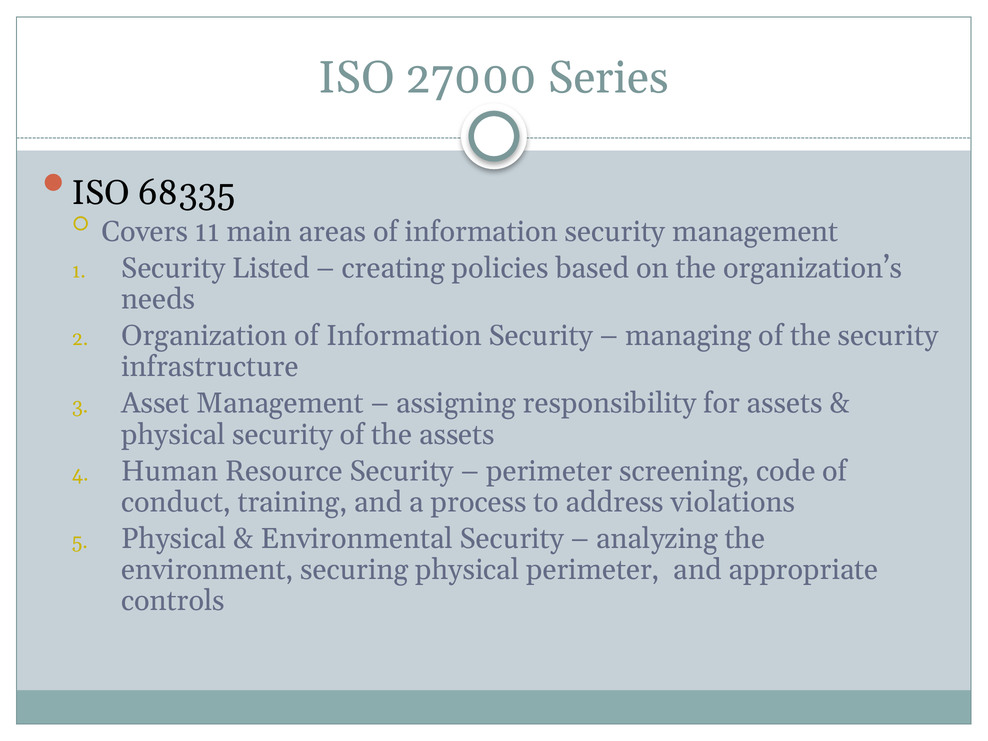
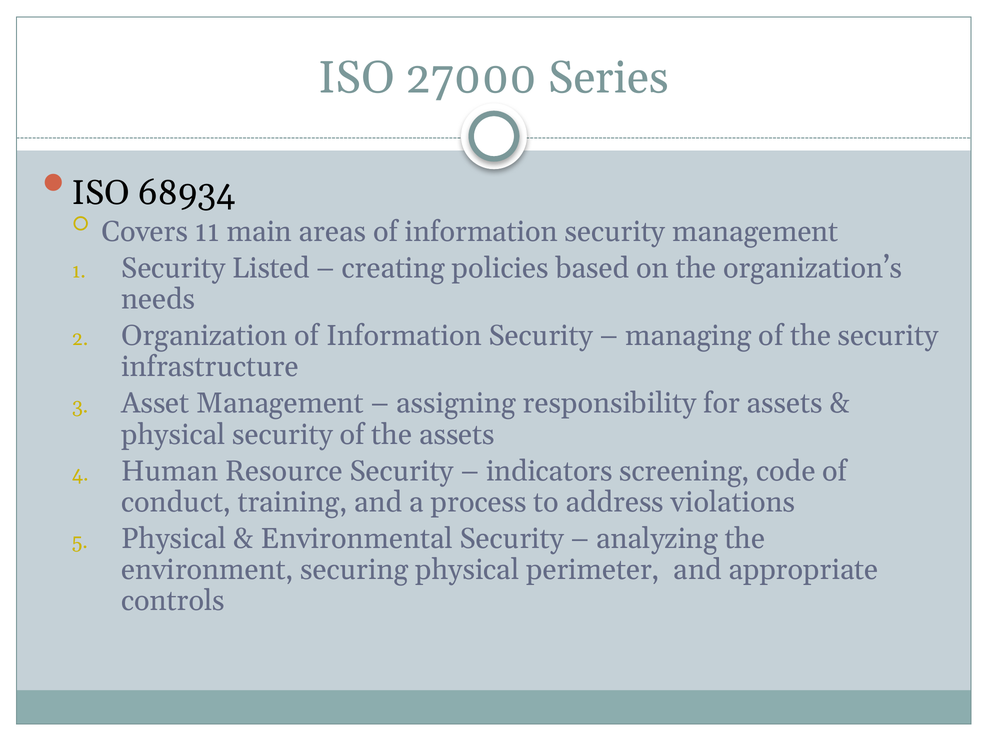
68335: 68335 -> 68934
perimeter at (549, 471): perimeter -> indicators
